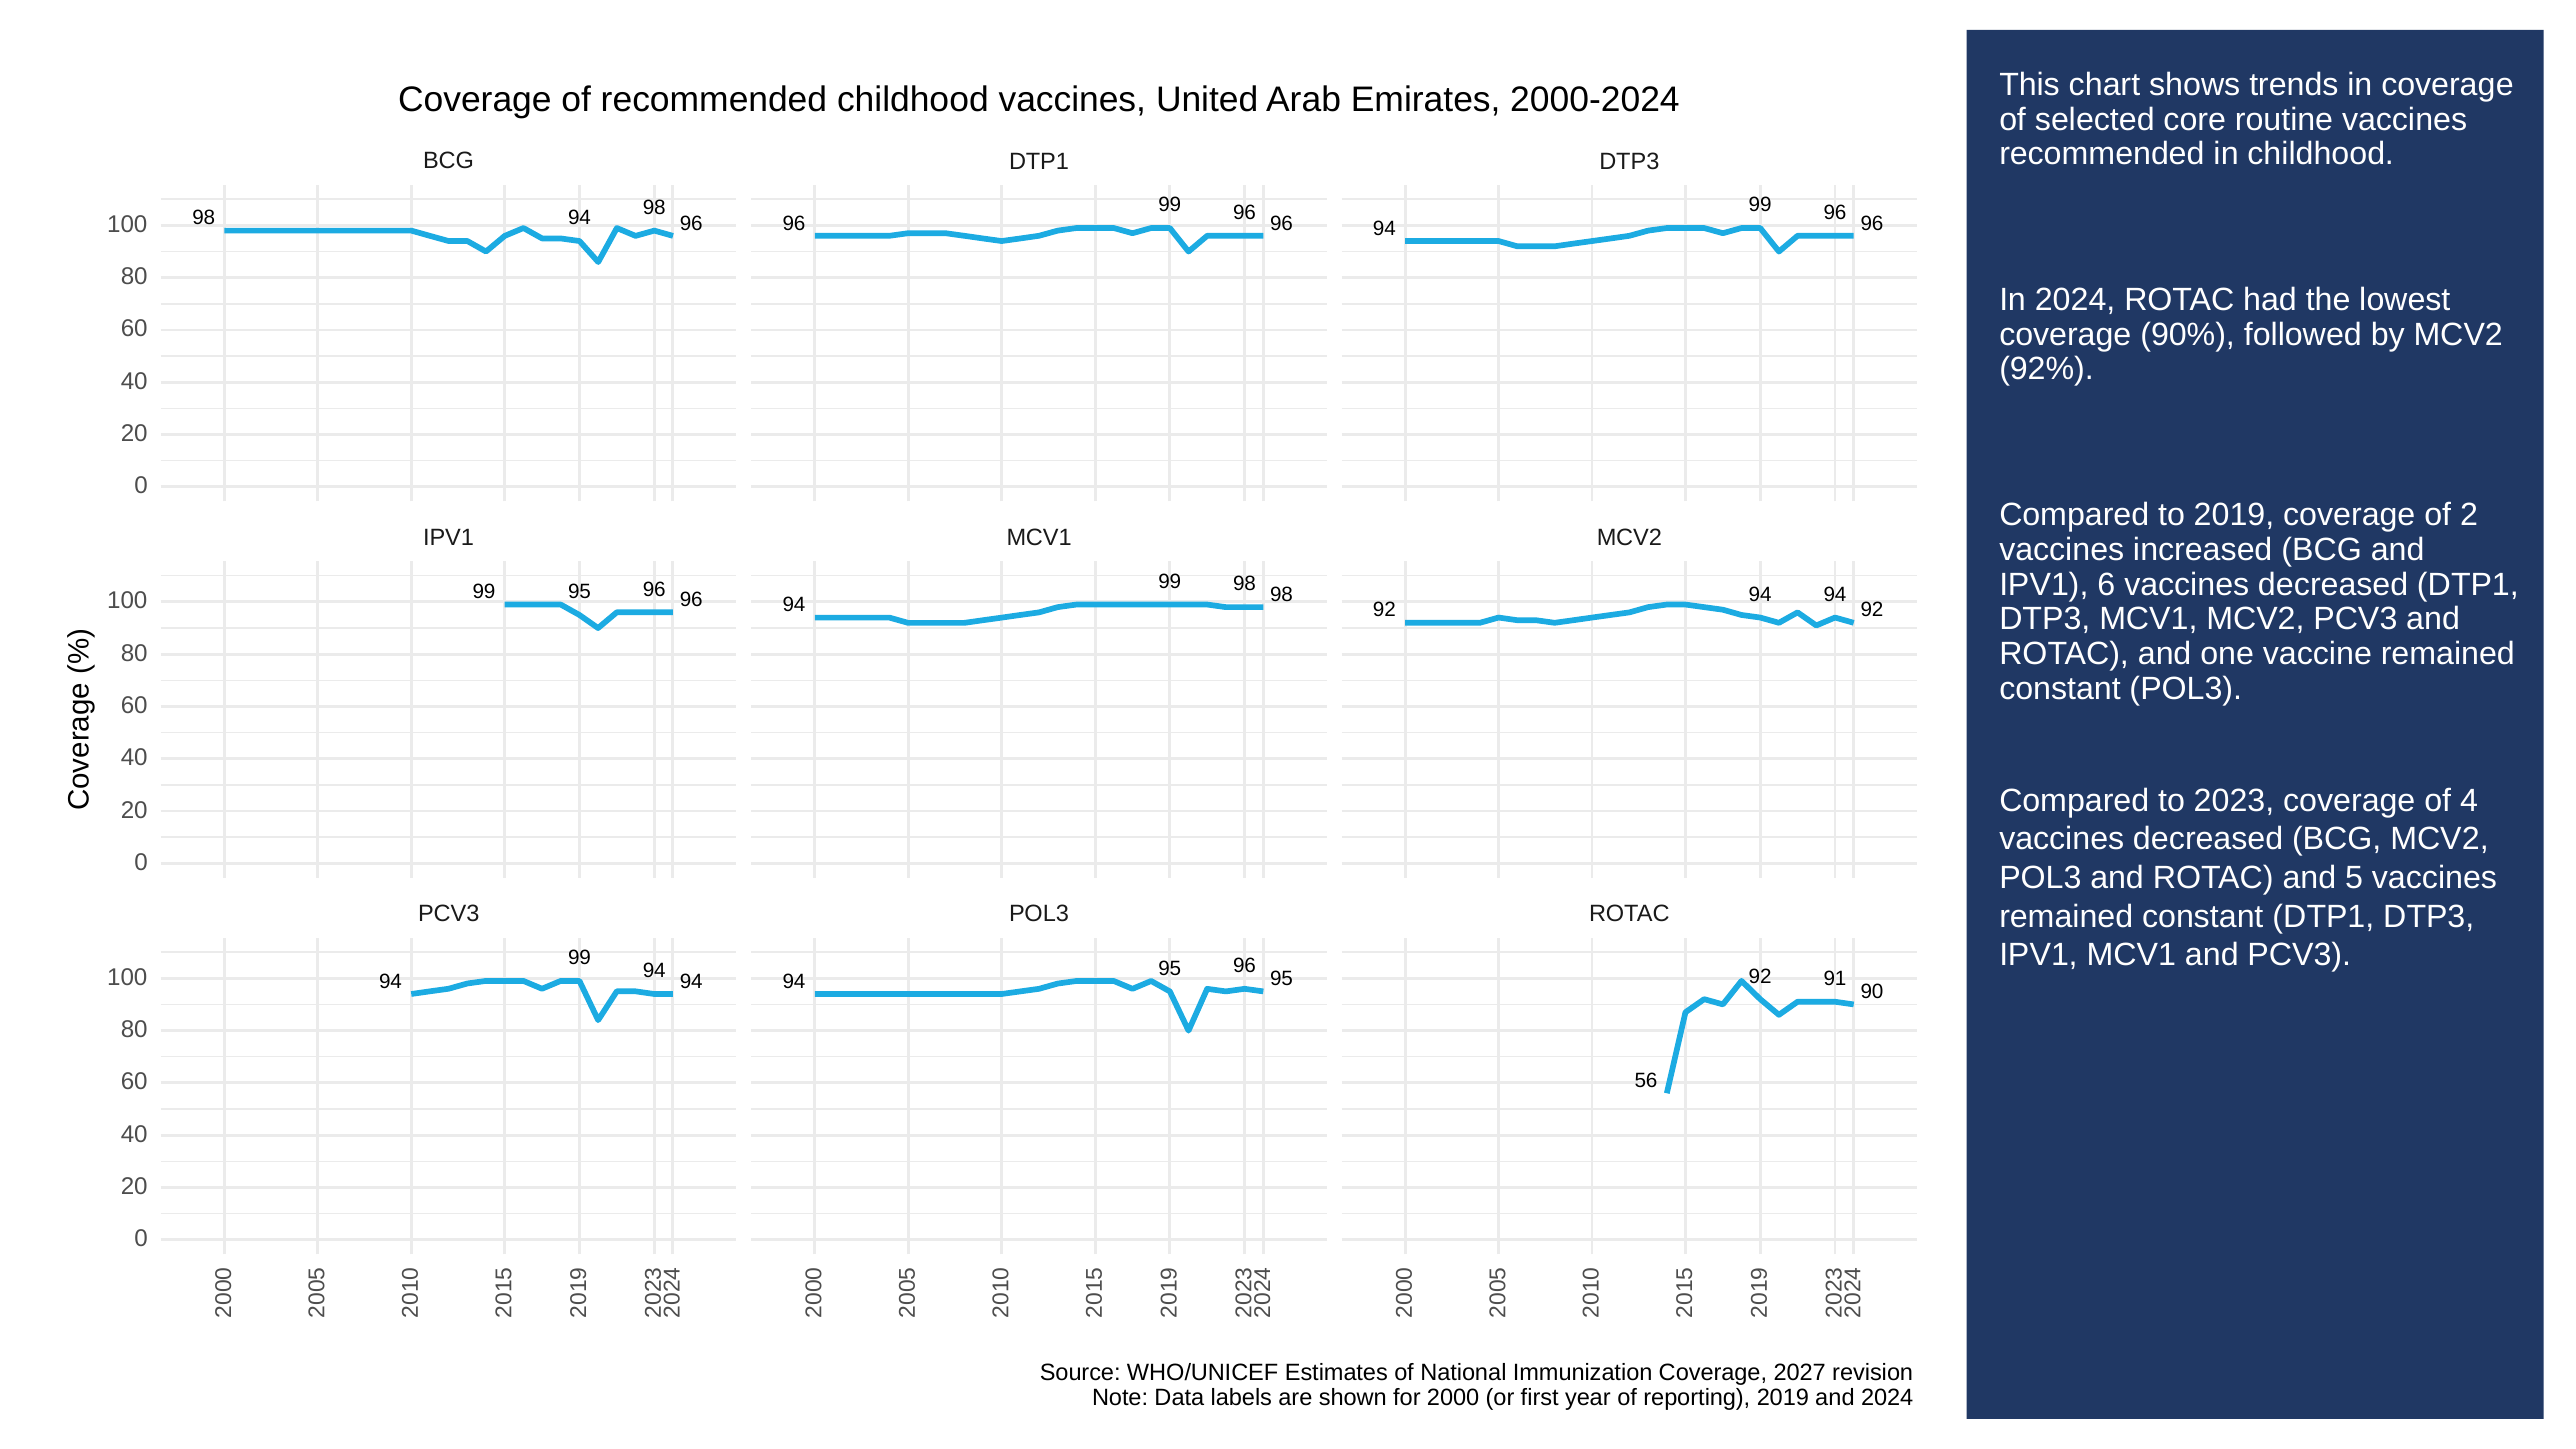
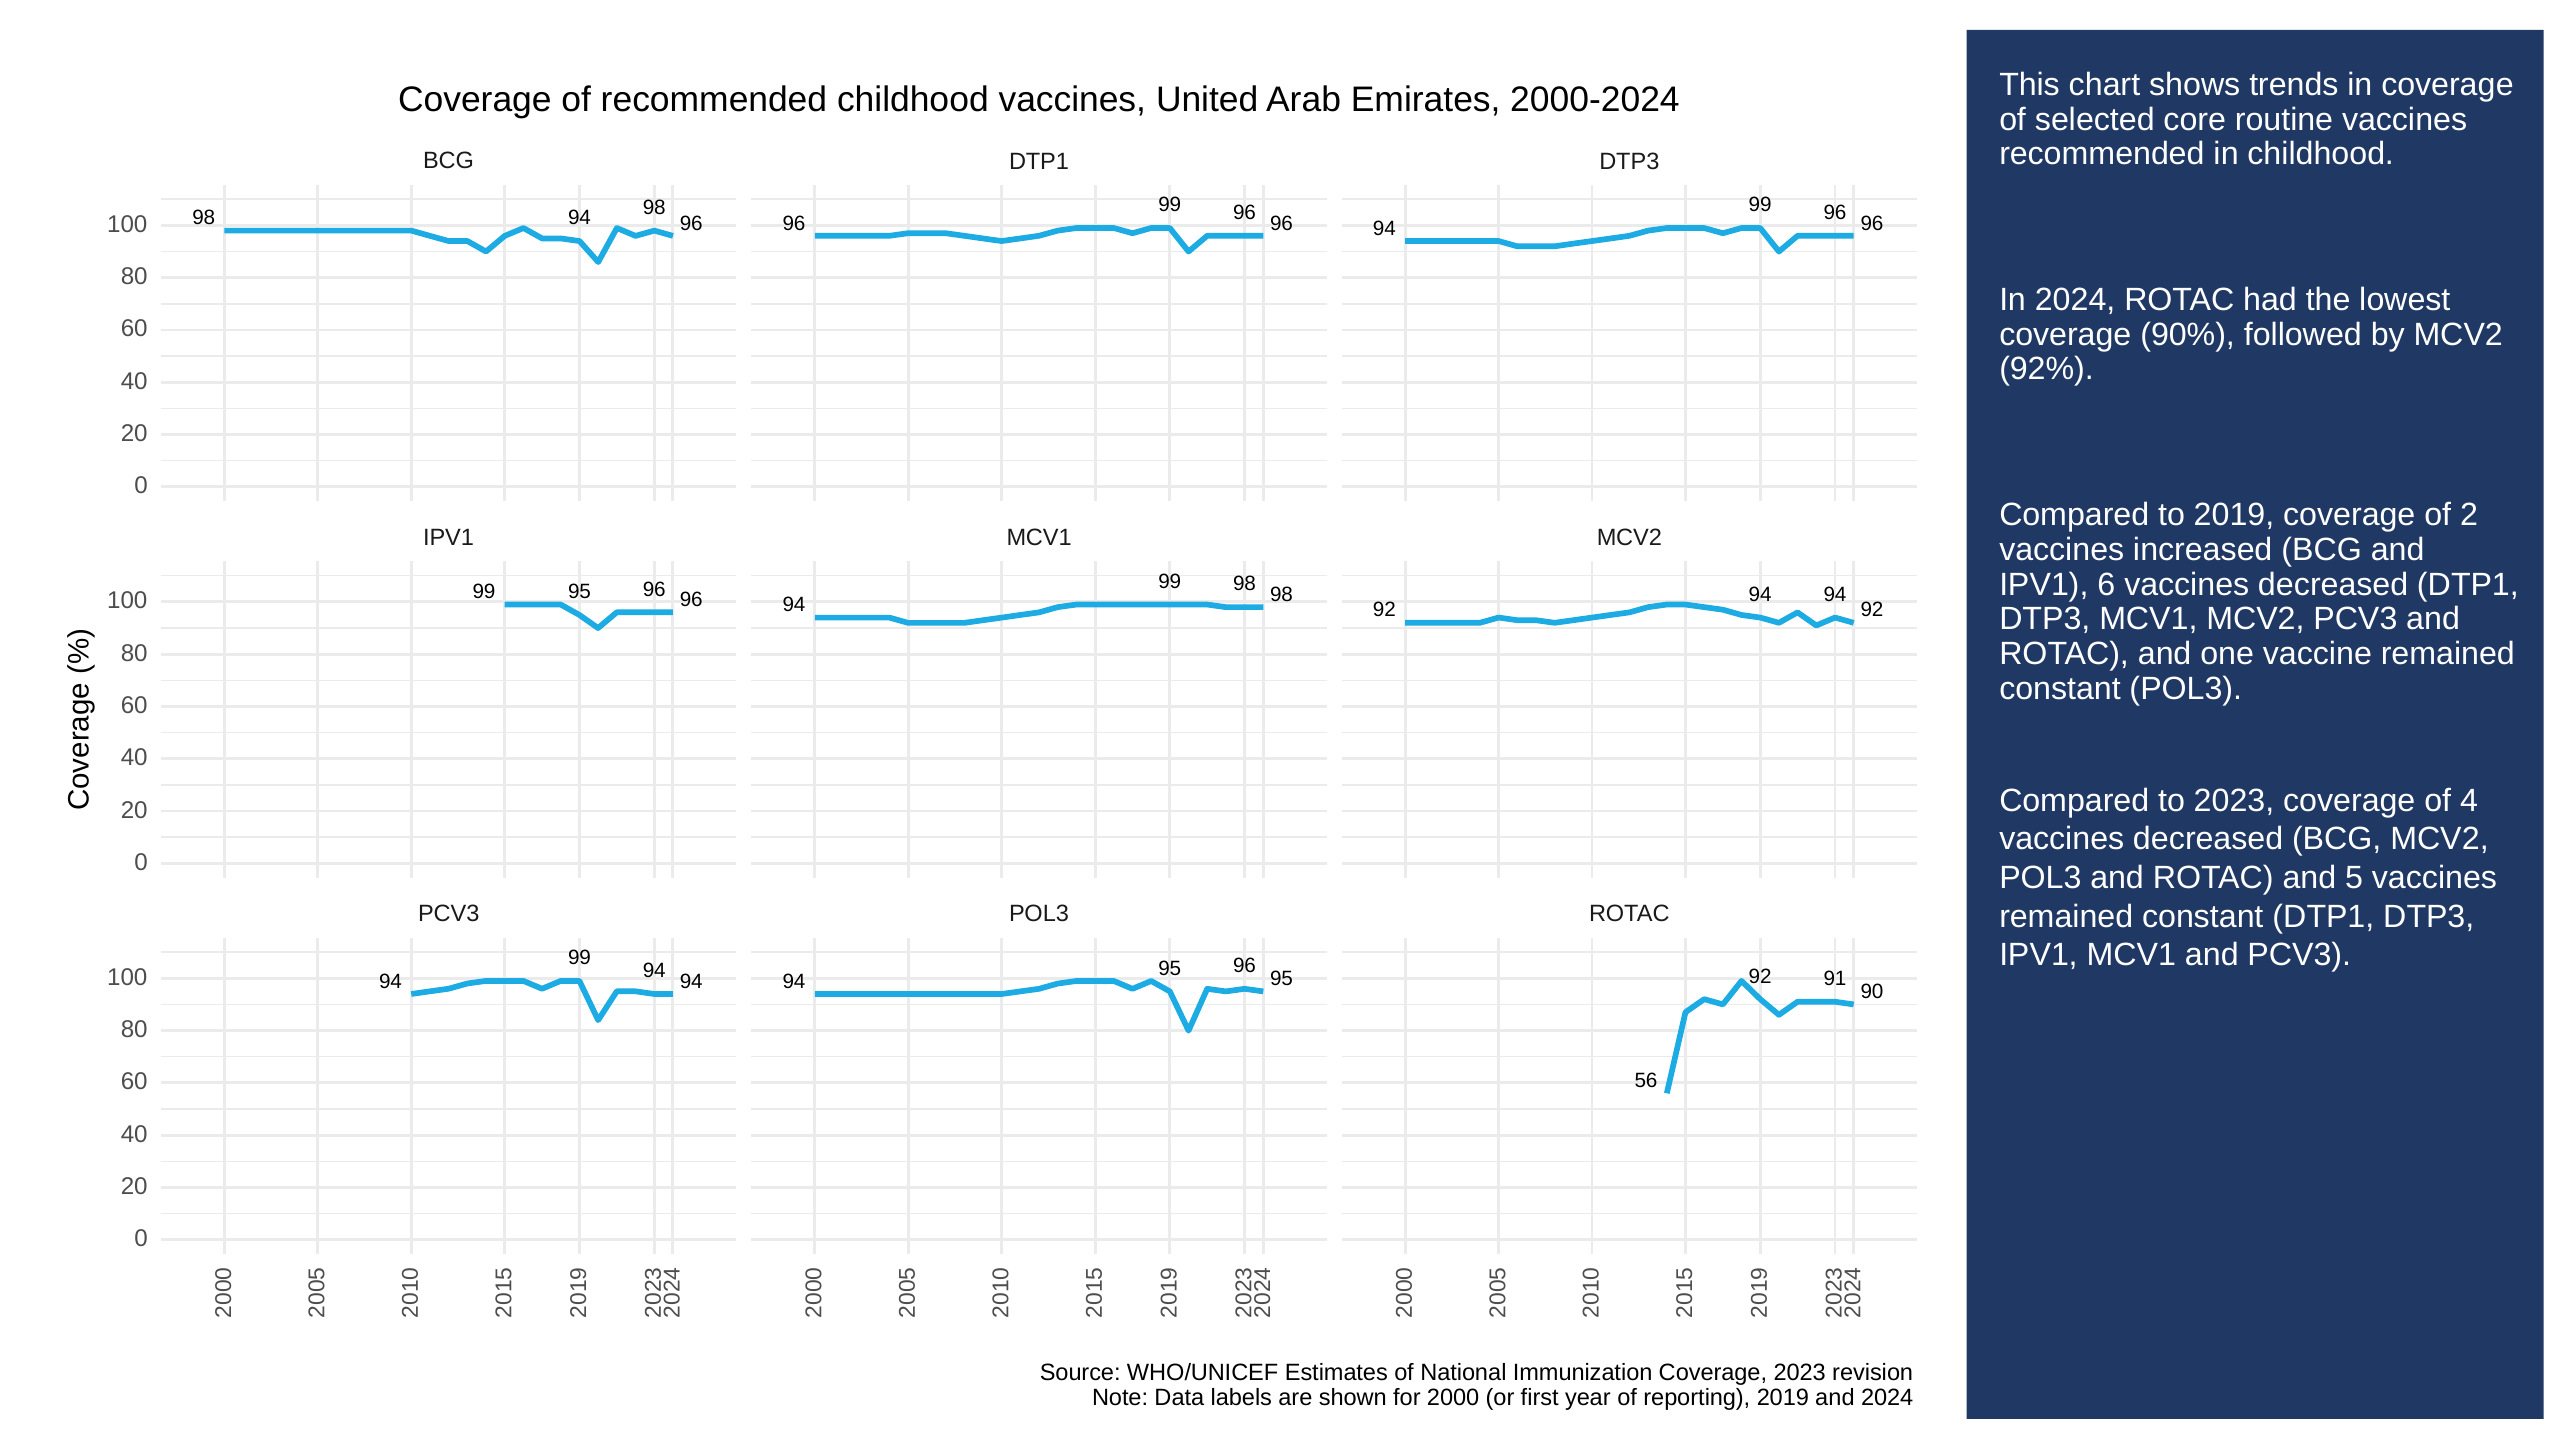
Coverage 2027: 2027 -> 2023
